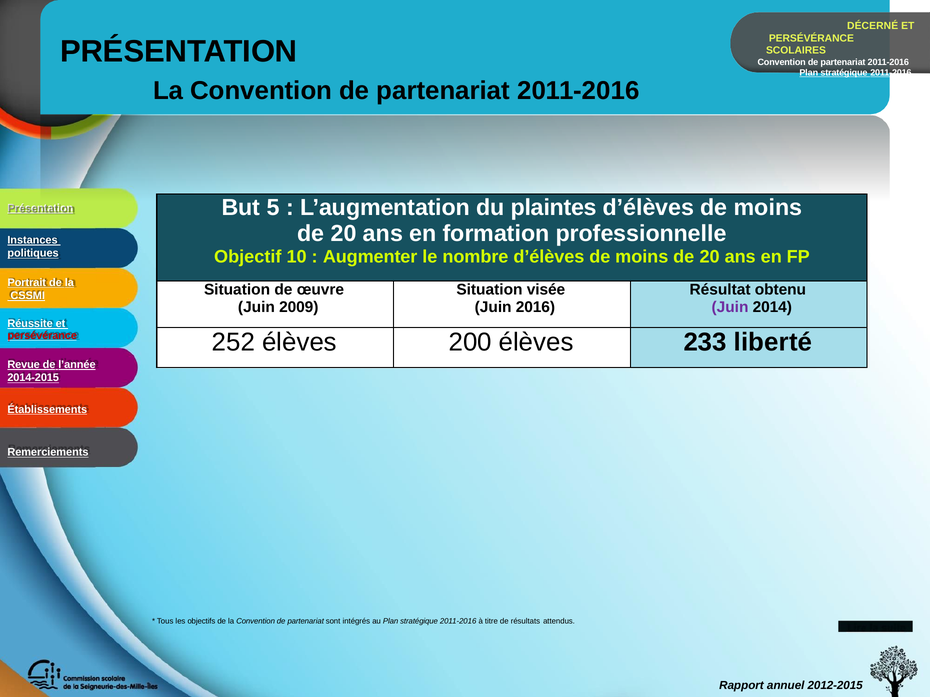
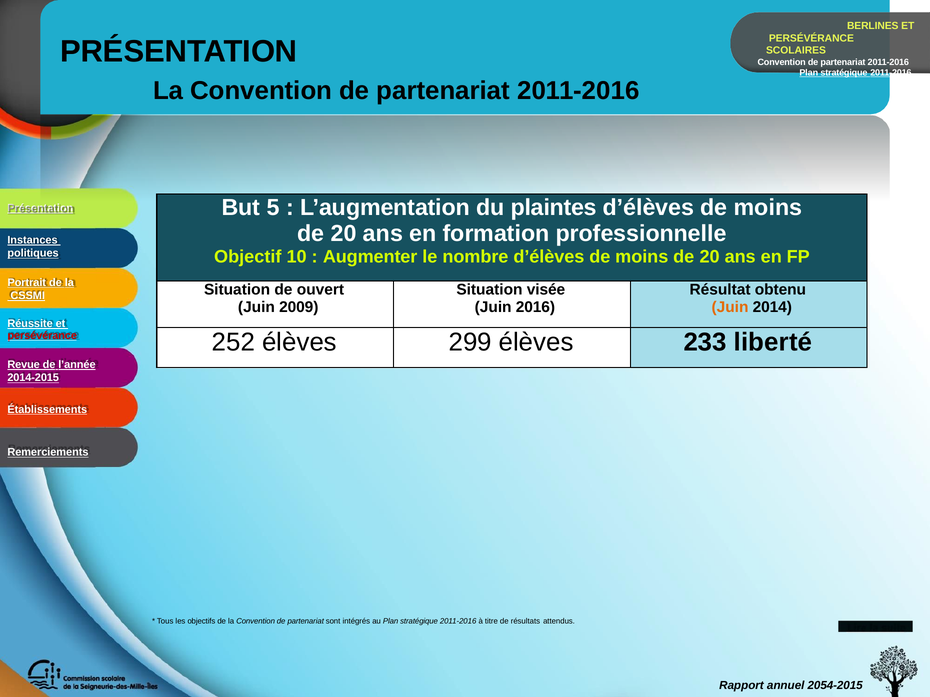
DÉCERNÉ: DÉCERNÉ -> BERLINES
œuvre: œuvre -> ouvert
Juin at (730, 307) colour: purple -> orange
200: 200 -> 299
2012-2015: 2012-2015 -> 2054-2015
